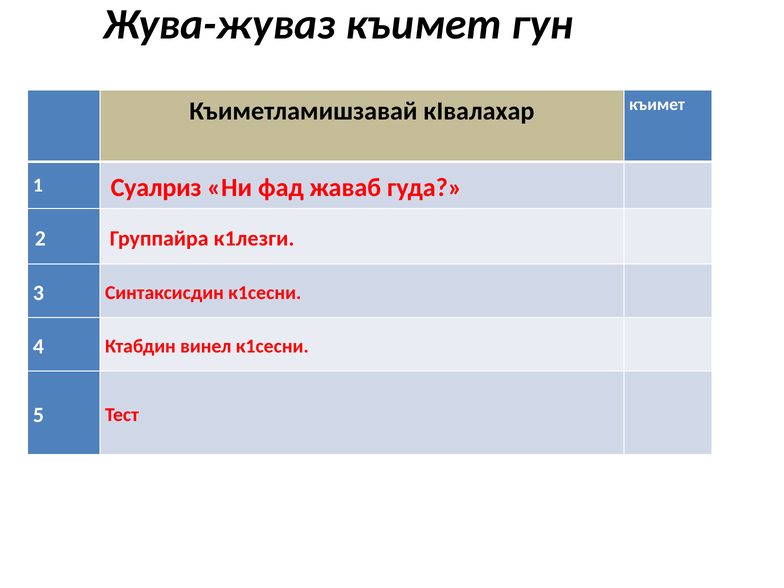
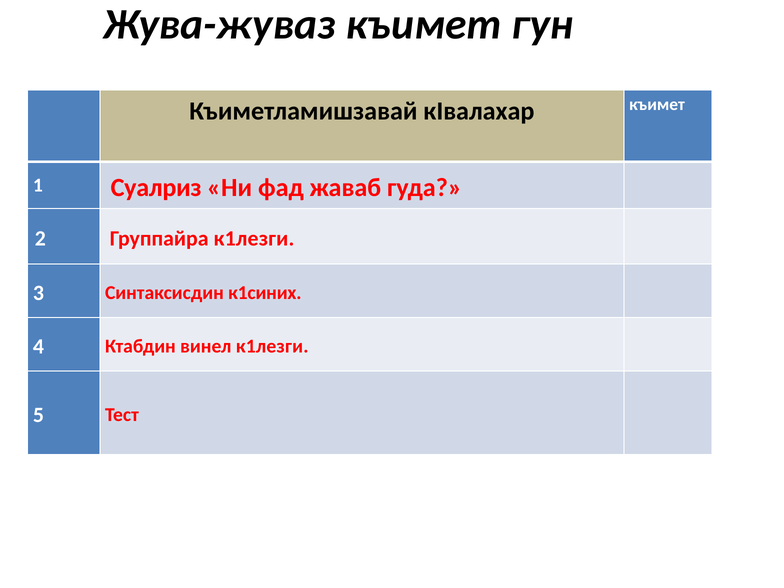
Синтаксисдин к1сесни: к1сесни -> к1синих
винел к1сесни: к1сесни -> к1лезги
